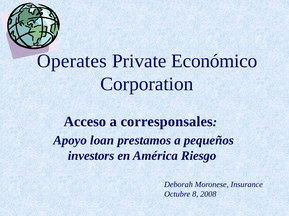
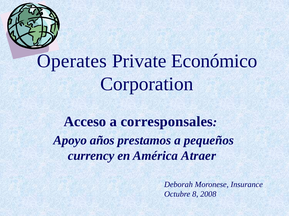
loan: loan -> años
investors: investors -> currency
Riesgo: Riesgo -> Atraer
